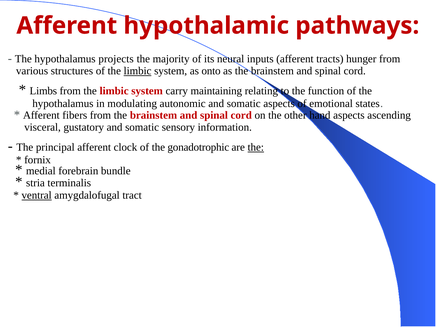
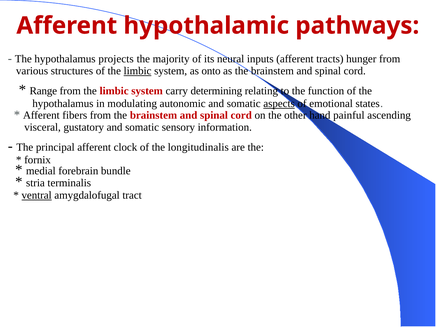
Limbs: Limbs -> Range
maintaining: maintaining -> determining
aspects at (279, 104) underline: none -> present
hand aspects: aspects -> painful
gonadotrophic: gonadotrophic -> longitudinalis
the at (256, 147) underline: present -> none
